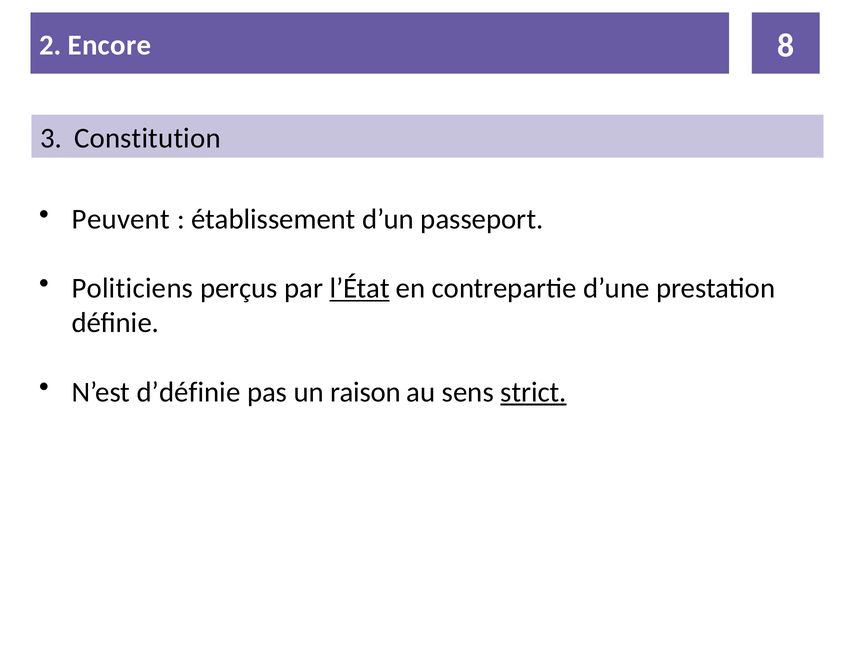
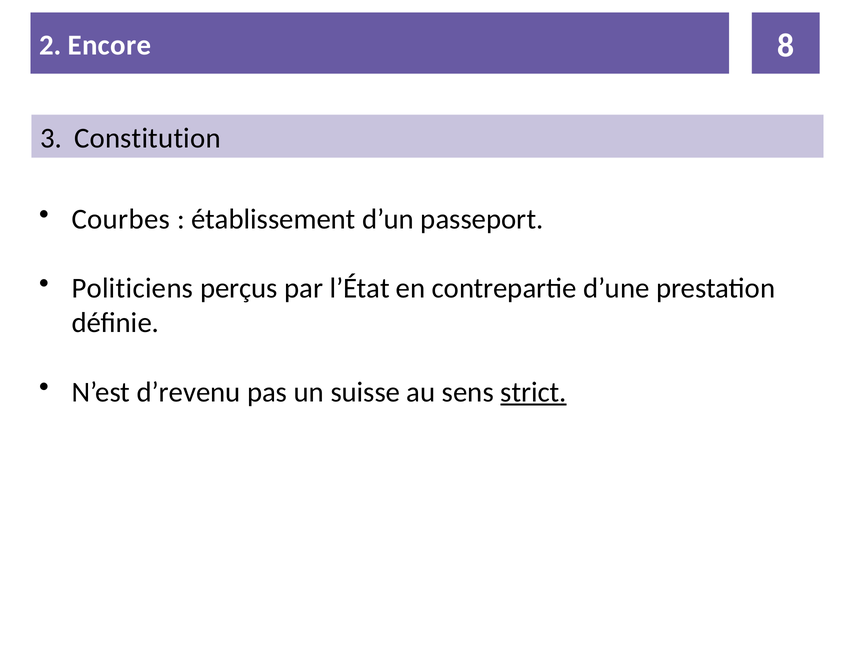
Peuvent: Peuvent -> Courbes
l’État underline: present -> none
d’définie: d’définie -> d’revenu
raison: raison -> suisse
